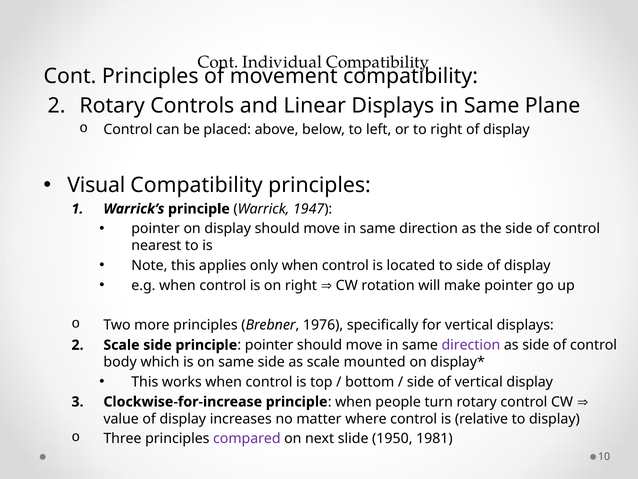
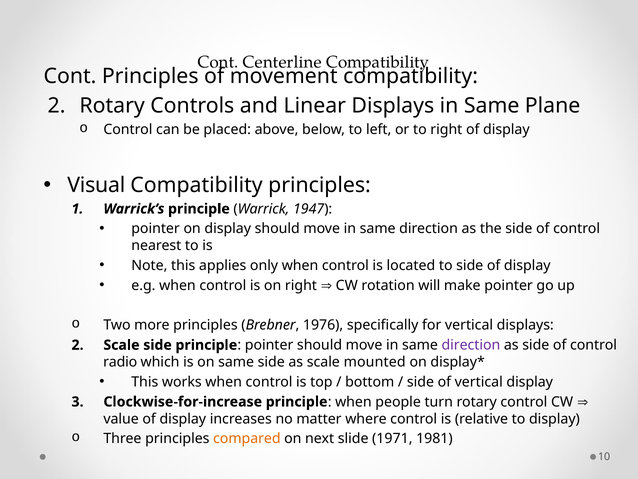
Individual: Individual -> Centerline
body: body -> radio
compared colour: purple -> orange
1950: 1950 -> 1971
